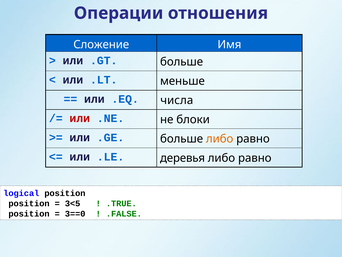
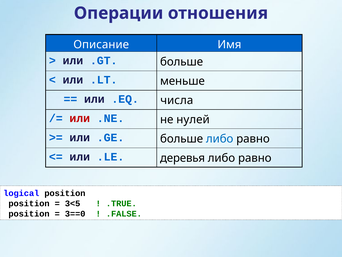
Сложение: Сложение -> Описание
блоки: блоки -> нулей
либо at (220, 139) colour: orange -> blue
